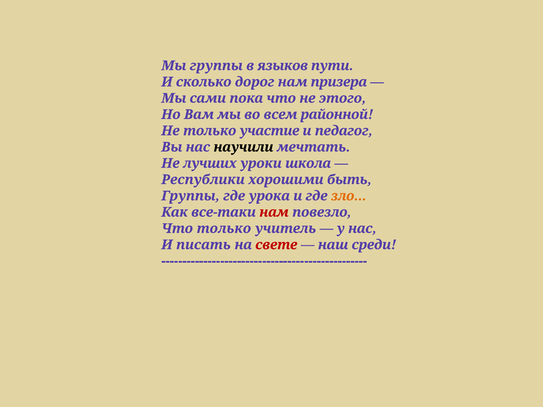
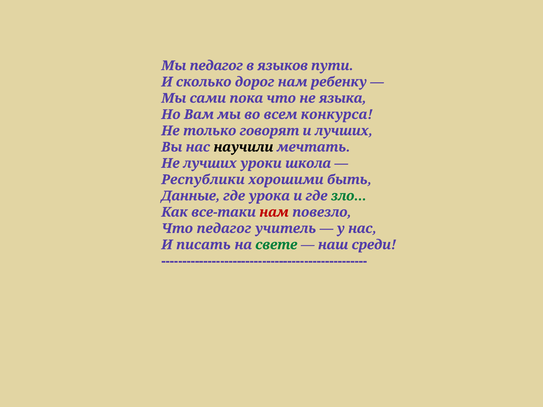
Мы группы: группы -> педагог
призера: призера -> ребенку
этого: этого -> языка
районной: районной -> конкурса
участие: участие -> говорят
и педагог: педагог -> лучших
Группы at (191, 196): Группы -> Данные
зло colour: orange -> green
Что только: только -> педагог
свете colour: red -> green
